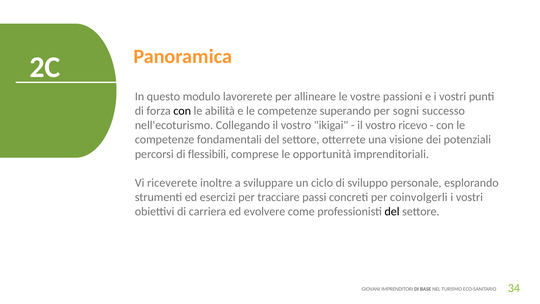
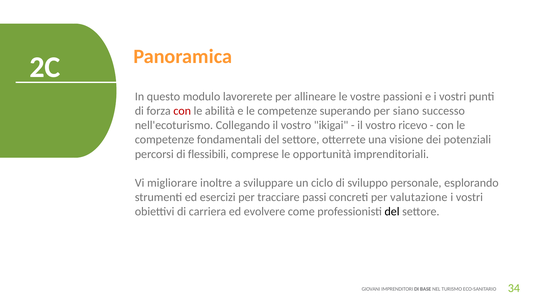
con at (182, 111) colour: black -> red
sogni: sogni -> siano
riceverete: riceverete -> migliorare
coinvolgerli: coinvolgerli -> valutazione
